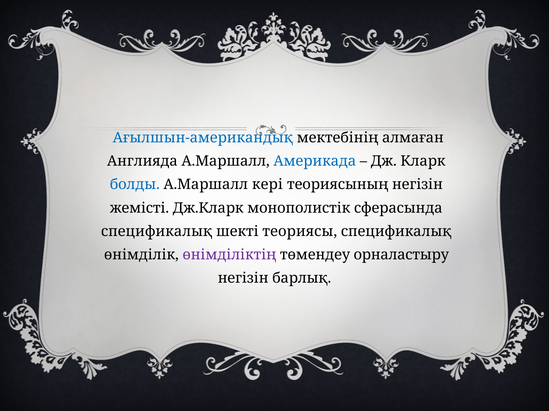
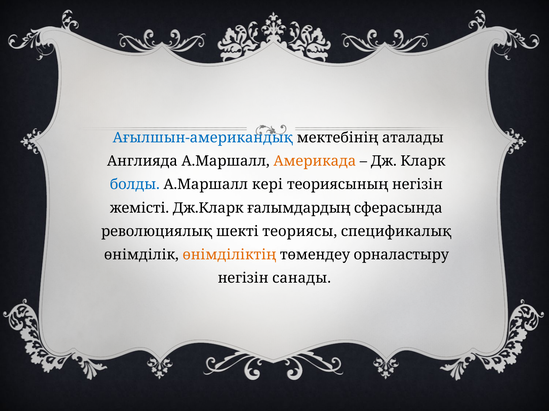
алмаған: алмаған -> аталады
Америкада colour: blue -> orange
монополистік: монополистік -> ғалымдардың
спецификалық at (157, 232): спецификалық -> революциялық
өнімділіктің colour: purple -> orange
барлық: барлық -> санады
